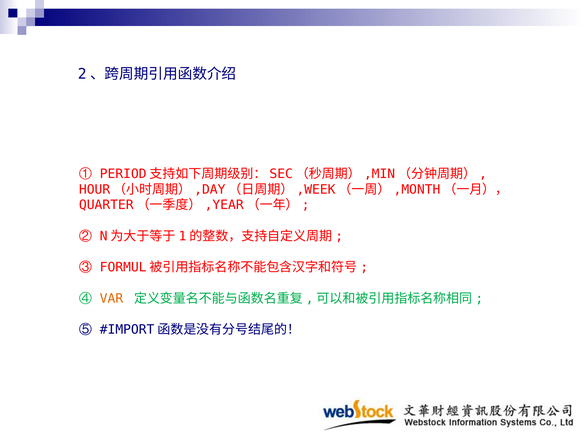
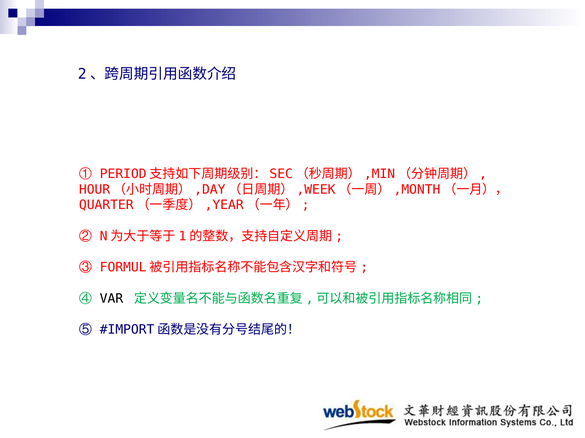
VAR colour: orange -> black
